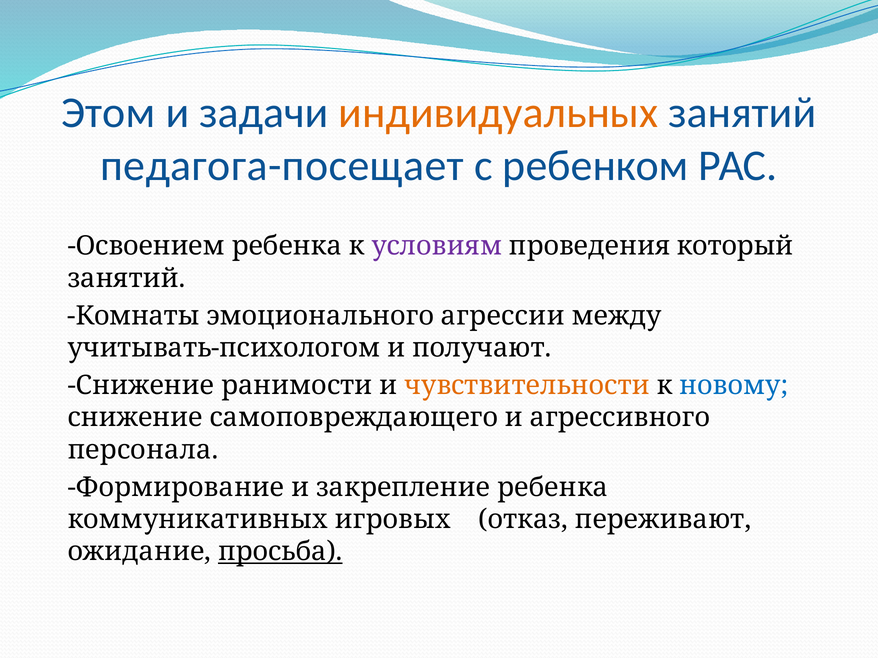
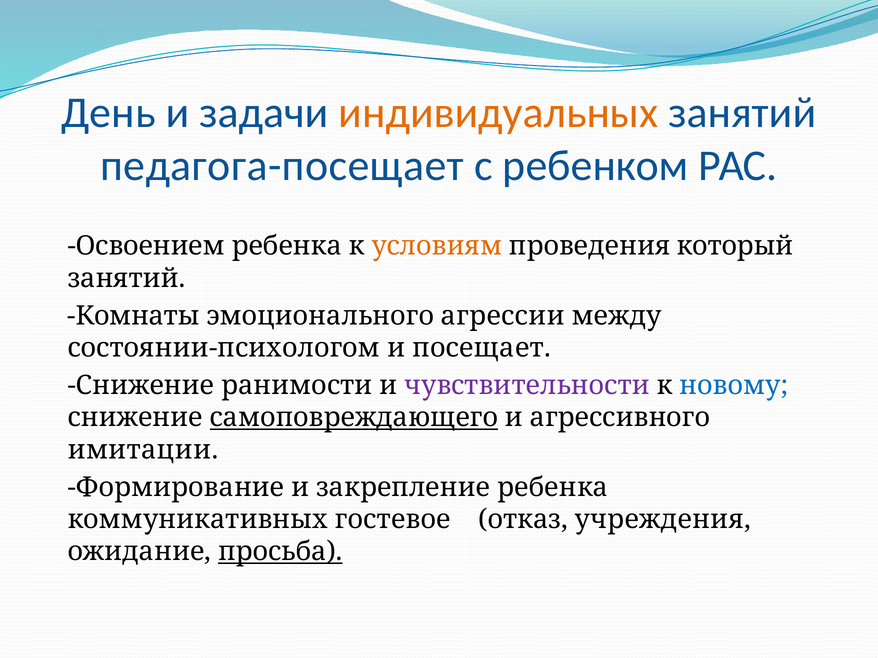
Этом: Этом -> День
условиям colour: purple -> orange
учитывать-психологом: учитывать-психологом -> состоянии-психологом
получают: получают -> посещает
чувствительности colour: orange -> purple
самоповреждающего underline: none -> present
персонала: персонала -> имитации
игровых: игровых -> гостевое
переживают: переживают -> учреждения
